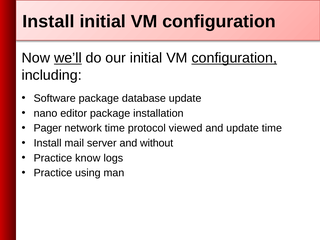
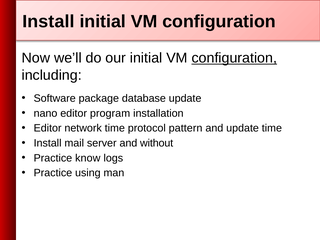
we’ll underline: present -> none
editor package: package -> program
Pager at (48, 128): Pager -> Editor
viewed: viewed -> pattern
